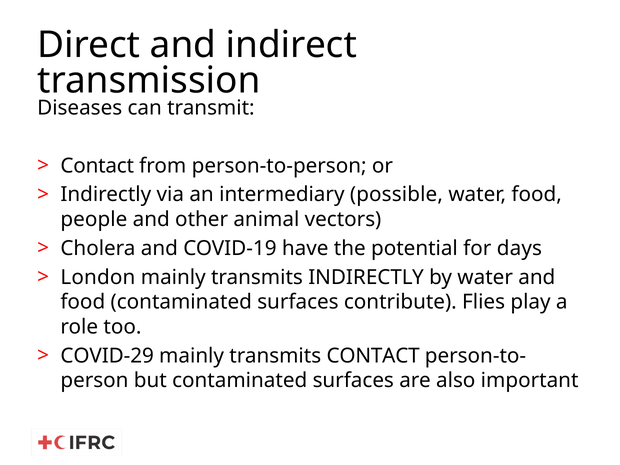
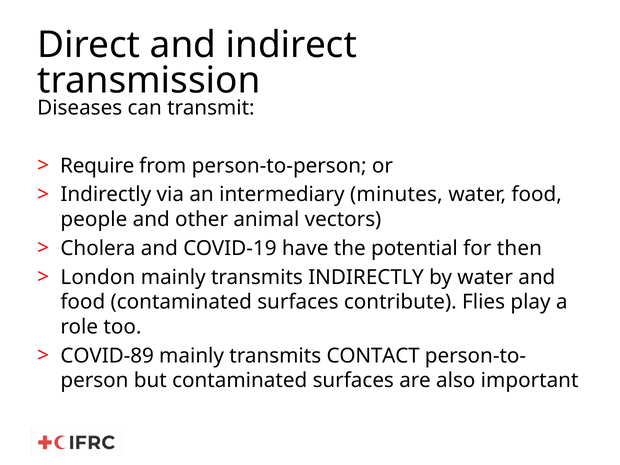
Contact at (97, 166): Contact -> Require
possible: possible -> minutes
days: days -> then
COVID-29: COVID-29 -> COVID-89
